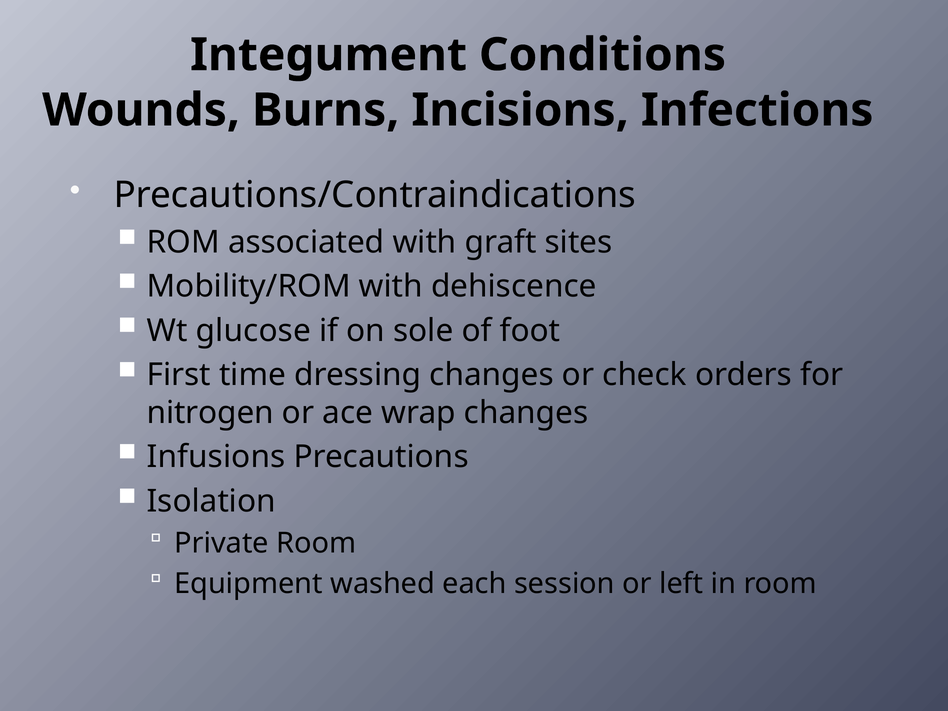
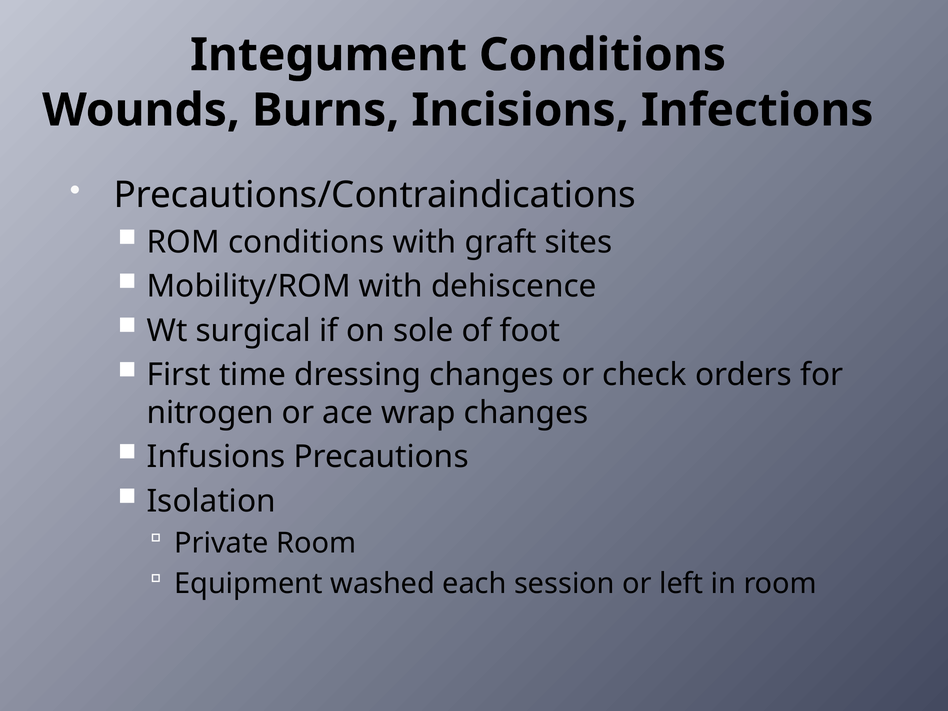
ROM associated: associated -> conditions
glucose: glucose -> surgical
